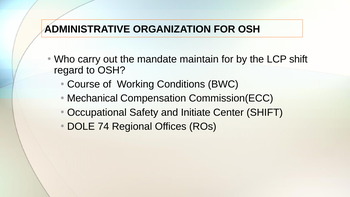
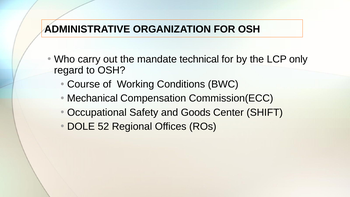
maintain: maintain -> technical
LCP shift: shift -> only
Initiate: Initiate -> Goods
74: 74 -> 52
